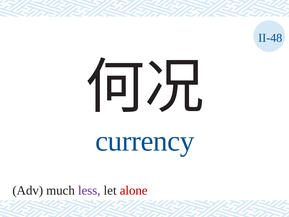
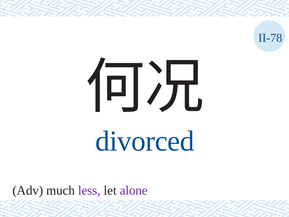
II-48: II-48 -> II-78
currency: currency -> divorced
alone colour: red -> purple
